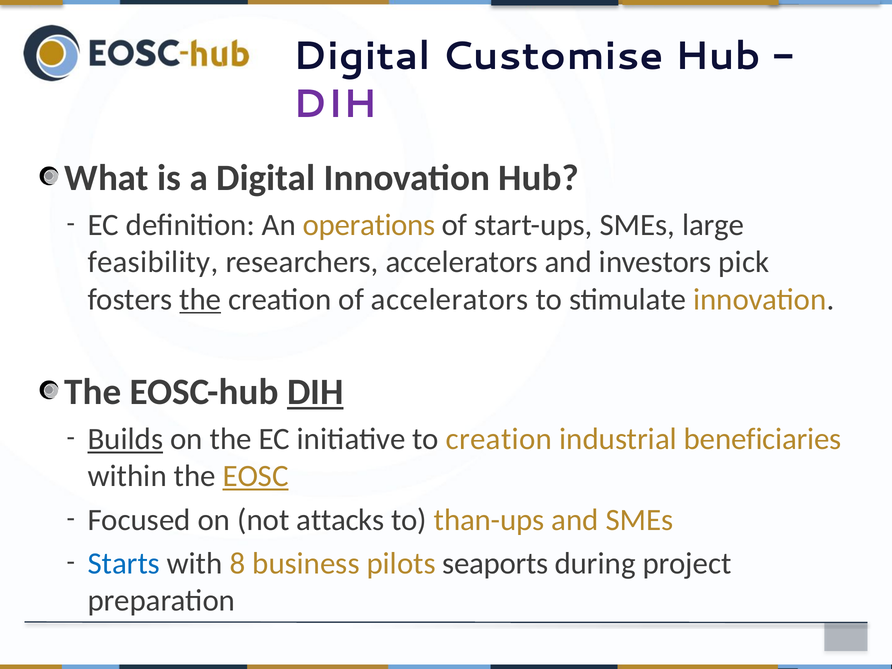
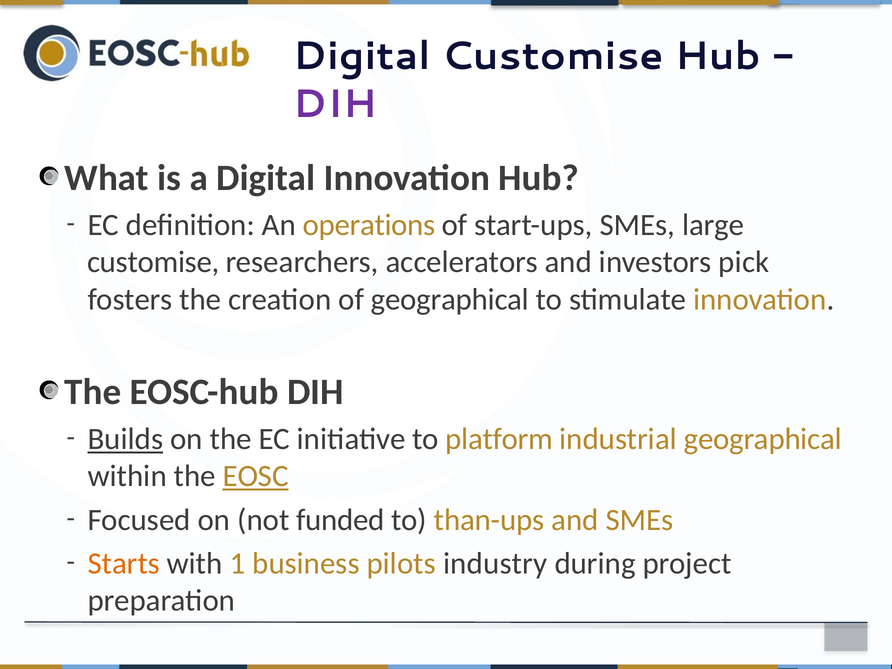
feasibility at (153, 262): feasibility -> customise
the at (200, 299) underline: present -> none
of accelerators: accelerators -> geographical
DIH at (315, 392) underline: present -> none
to creation: creation -> platform
industrial beneficiaries: beneficiaries -> geographical
attacks: attacks -> funded
Starts colour: blue -> orange
8: 8 -> 1
seaports: seaports -> industry
